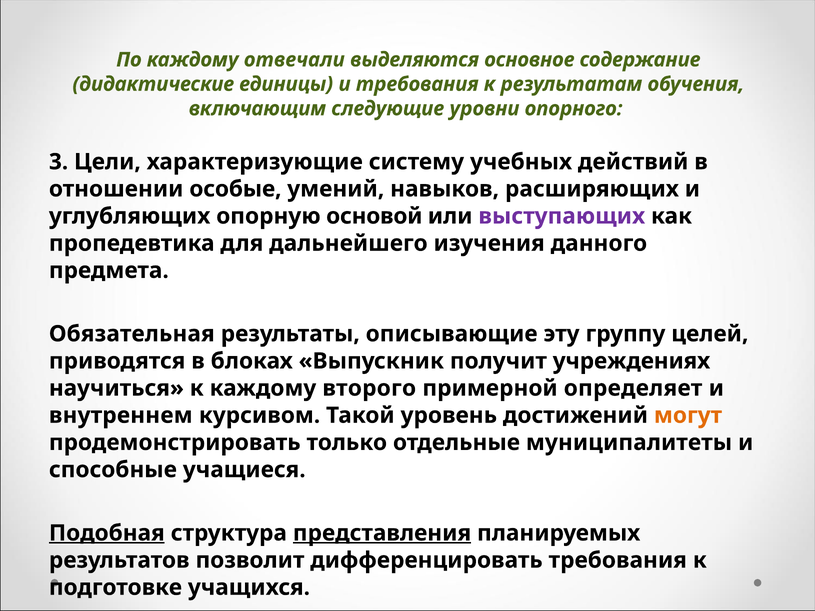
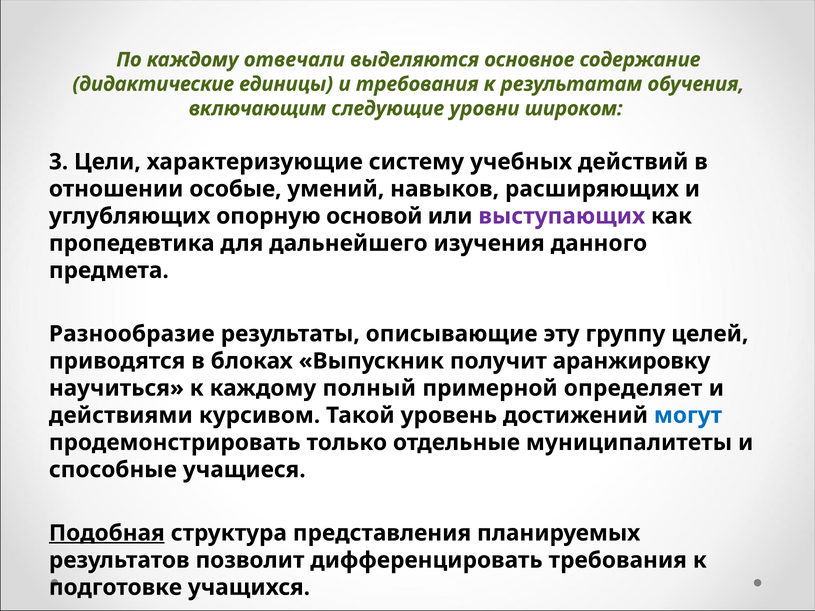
опорного: опорного -> широком
Обязательная: Обязательная -> Разнообразие
учреждениях: учреждениях -> аранжировку
второго: второго -> полный
внутреннем: внутреннем -> действиями
могут colour: orange -> blue
представления underline: present -> none
